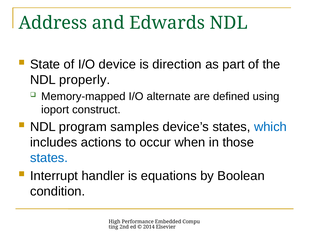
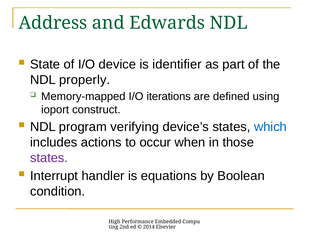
direction: direction -> identifier
alternate: alternate -> iterations
samples: samples -> verifying
states at (49, 158) colour: blue -> purple
